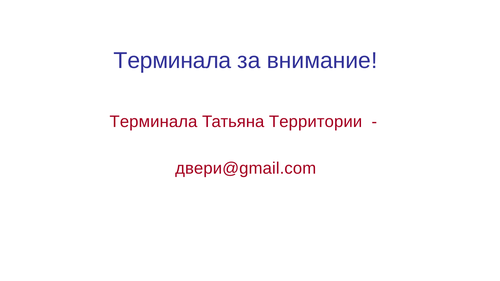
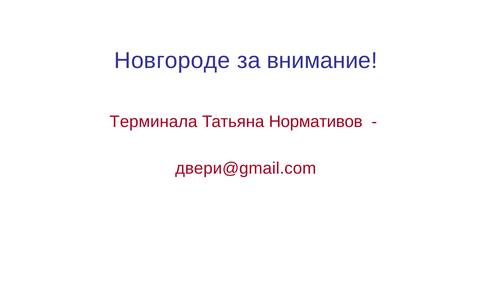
Терминала at (172, 61): Терминала -> Новгороде
Территории: Территории -> Нормативов
